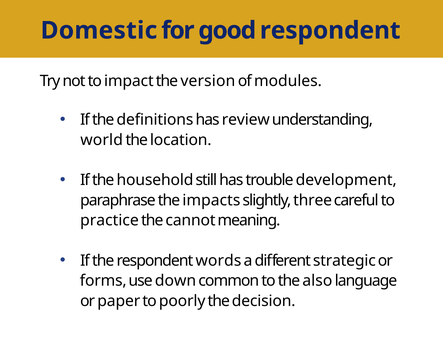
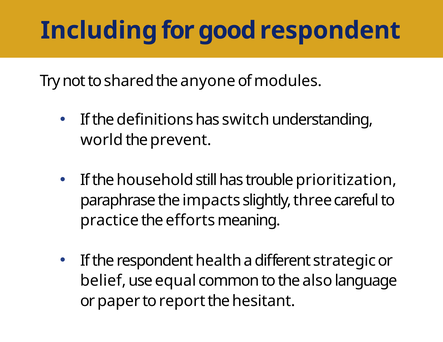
Domestic: Domestic -> Including
impact: impact -> shared
version: version -> anyone
review: review -> switch
location: location -> prevent
development: development -> prioritization
cannot: cannot -> efforts
words: words -> health
forms: forms -> belief
down: down -> equal
poorly: poorly -> report
decision: decision -> hesitant
